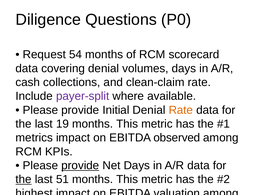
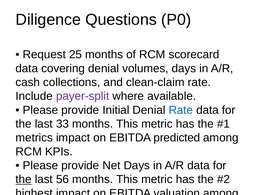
54: 54 -> 25
Rate at (181, 110) colour: orange -> blue
19: 19 -> 33
observed: observed -> predicted
provide at (80, 165) underline: present -> none
51: 51 -> 56
